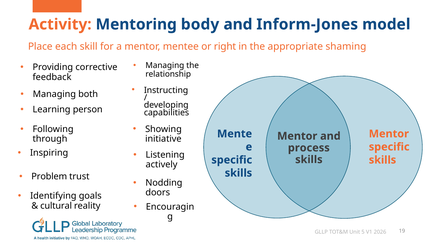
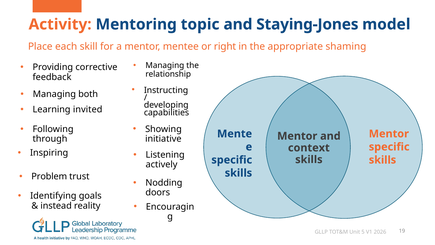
body: body -> topic
Inform-Jones: Inform-Jones -> Staying-Jones
person: person -> invited
process: process -> context
cultural: cultural -> instead
